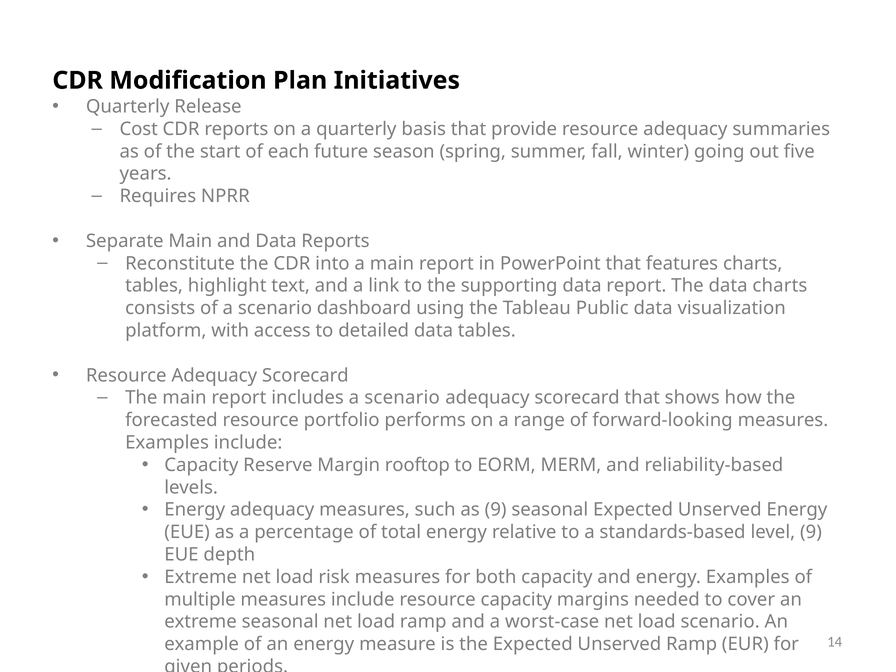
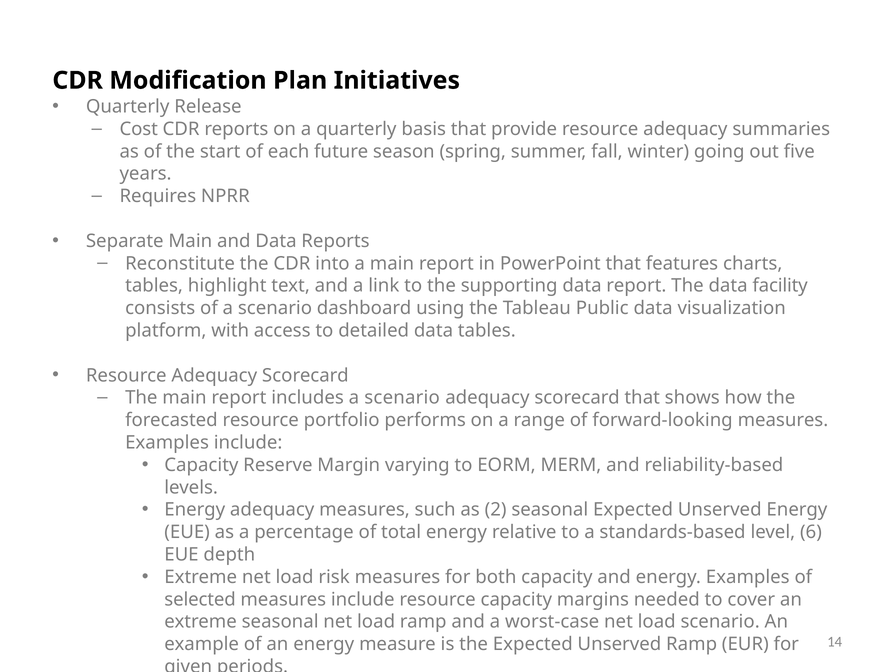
data charts: charts -> facility
rooftop: rooftop -> varying
as 9: 9 -> 2
level 9: 9 -> 6
multiple: multiple -> selected
